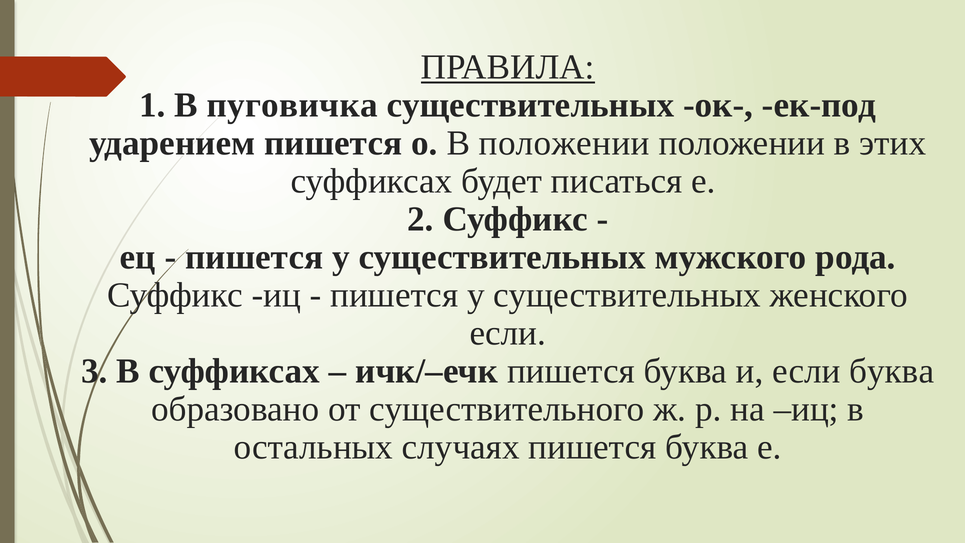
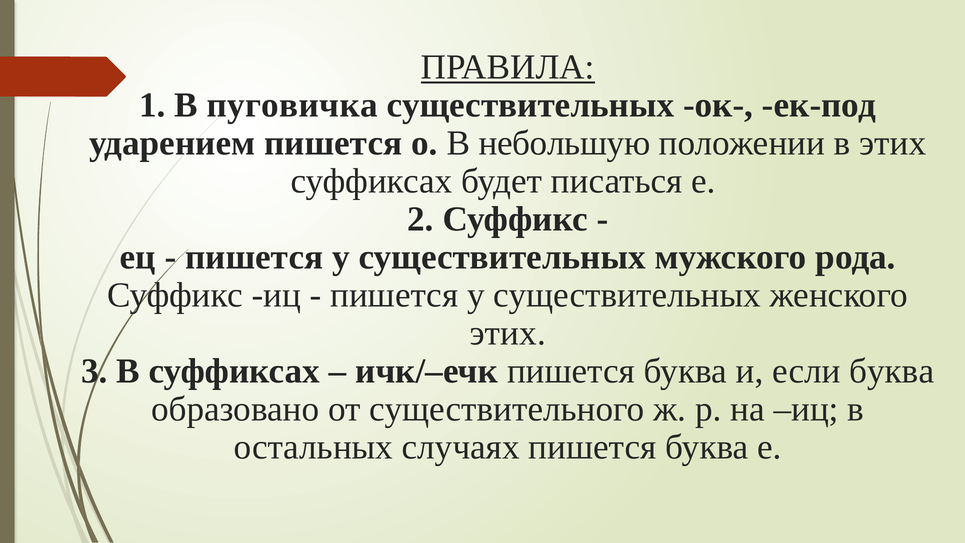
В положении: положении -> небольшую
если at (508, 333): если -> этих
